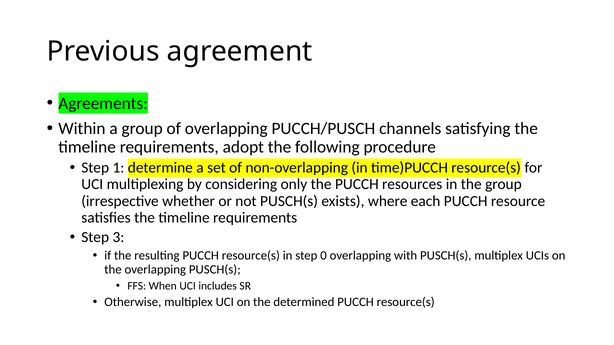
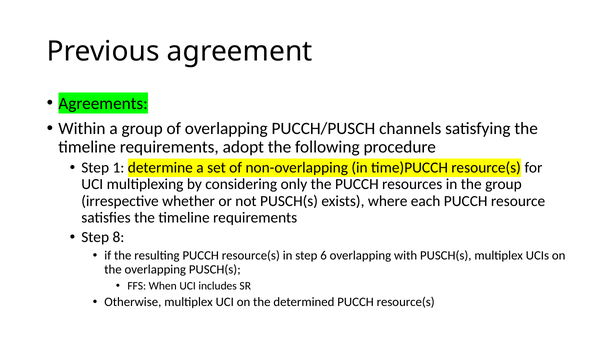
3: 3 -> 8
0: 0 -> 6
